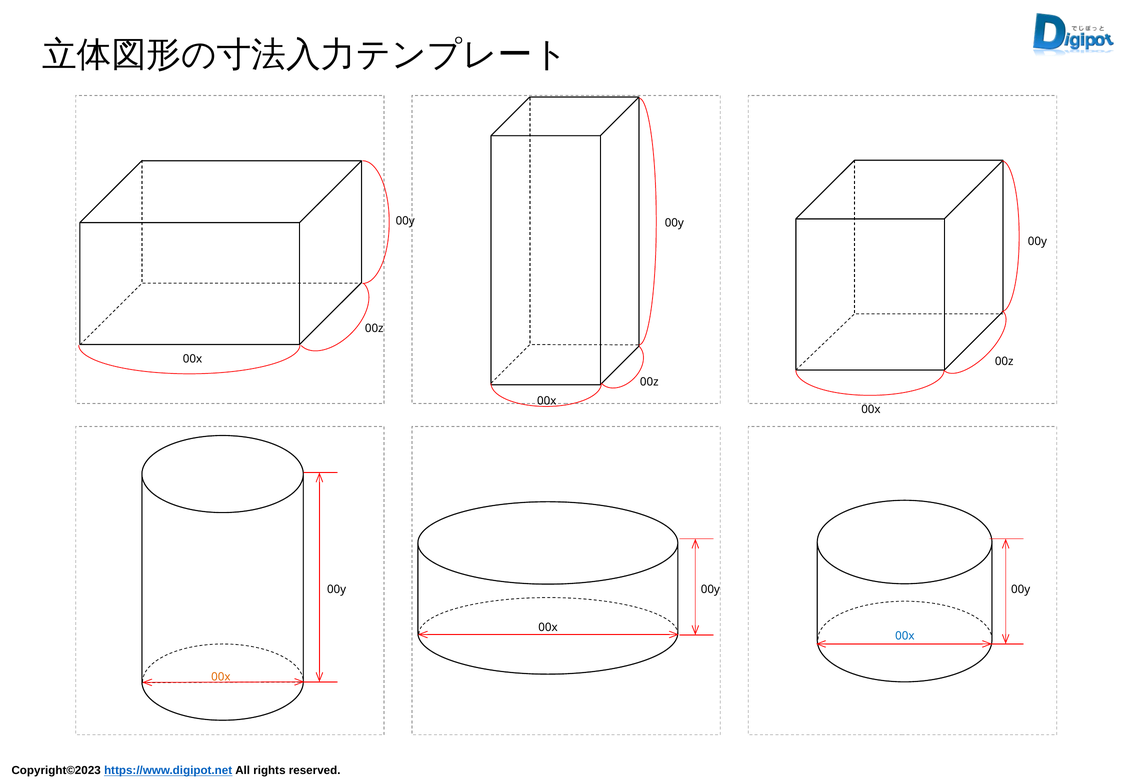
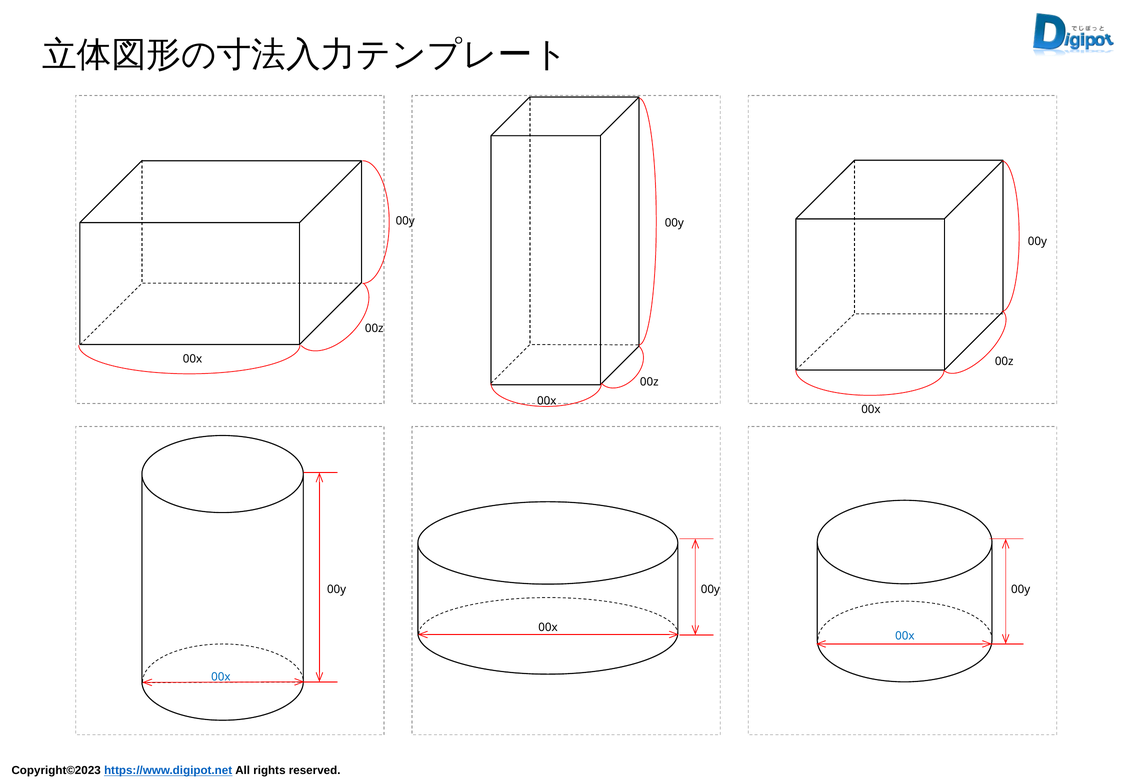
00x at (221, 677) colour: orange -> blue
